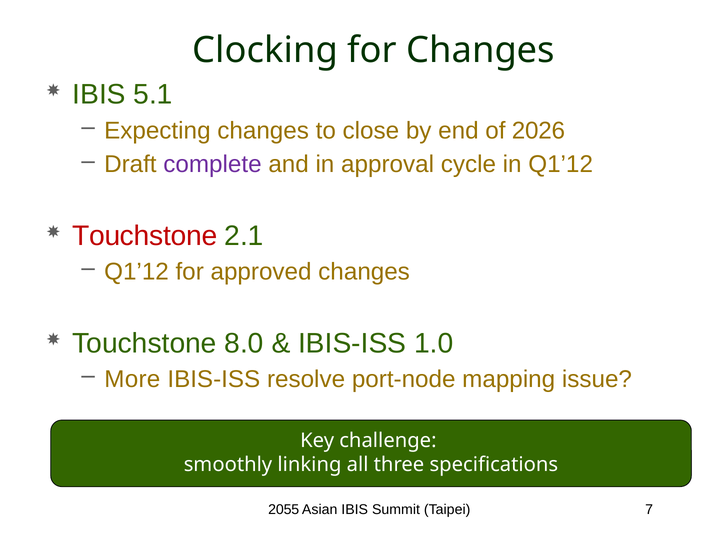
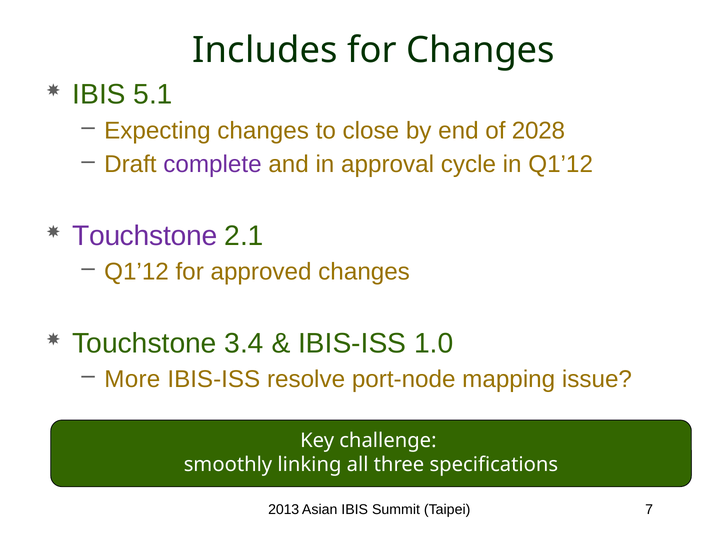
Clocking: Clocking -> Includes
2026: 2026 -> 2028
Touchstone at (145, 236) colour: red -> purple
8.0: 8.0 -> 3.4
2055: 2055 -> 2013
